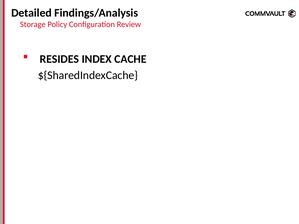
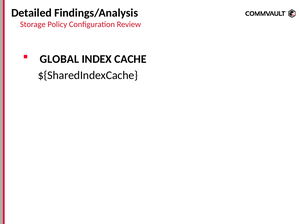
RESIDES: RESIDES -> GLOBAL
